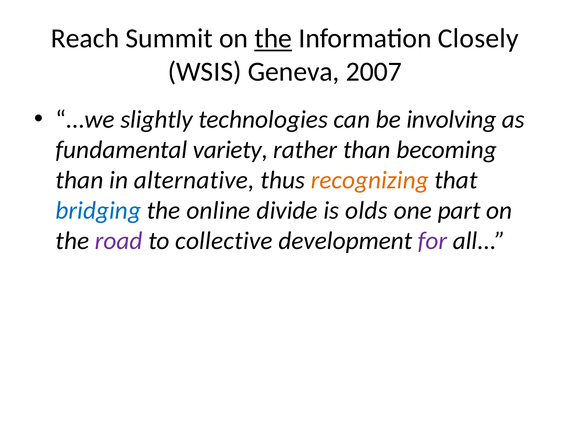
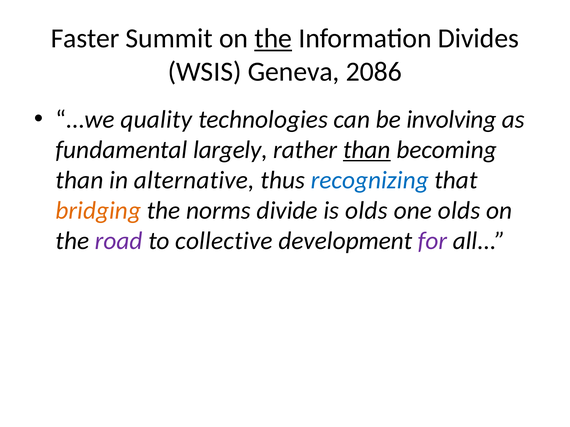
Reach: Reach -> Faster
Closely: Closely -> Divides
2007: 2007 -> 2086
slightly: slightly -> quality
variety: variety -> largely
than at (367, 150) underline: none -> present
recognizing colour: orange -> blue
bridging colour: blue -> orange
online: online -> norms
one part: part -> olds
